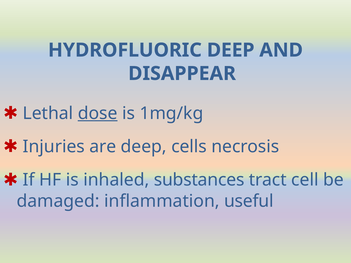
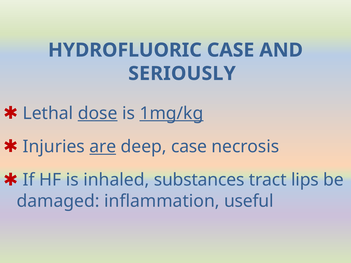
HYDROFLUORIC DEEP: DEEP -> CASE
DISAPPEAR: DISAPPEAR -> SERIOUSLY
1mg/kg underline: none -> present
are underline: none -> present
deep cells: cells -> case
cell: cell -> lips
